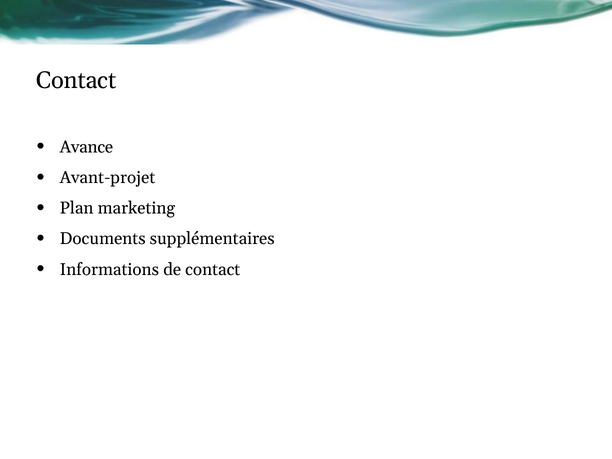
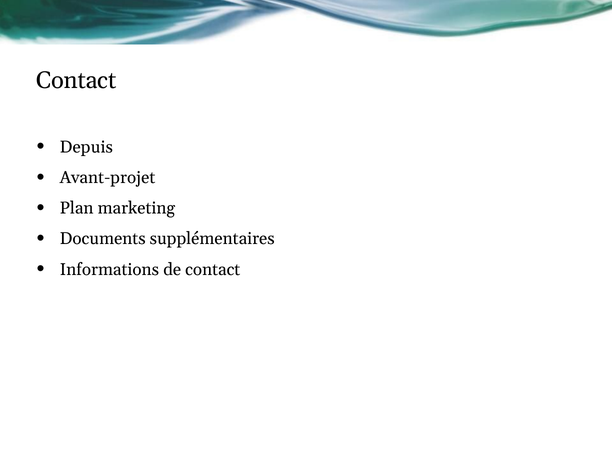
Avance: Avance -> Depuis
